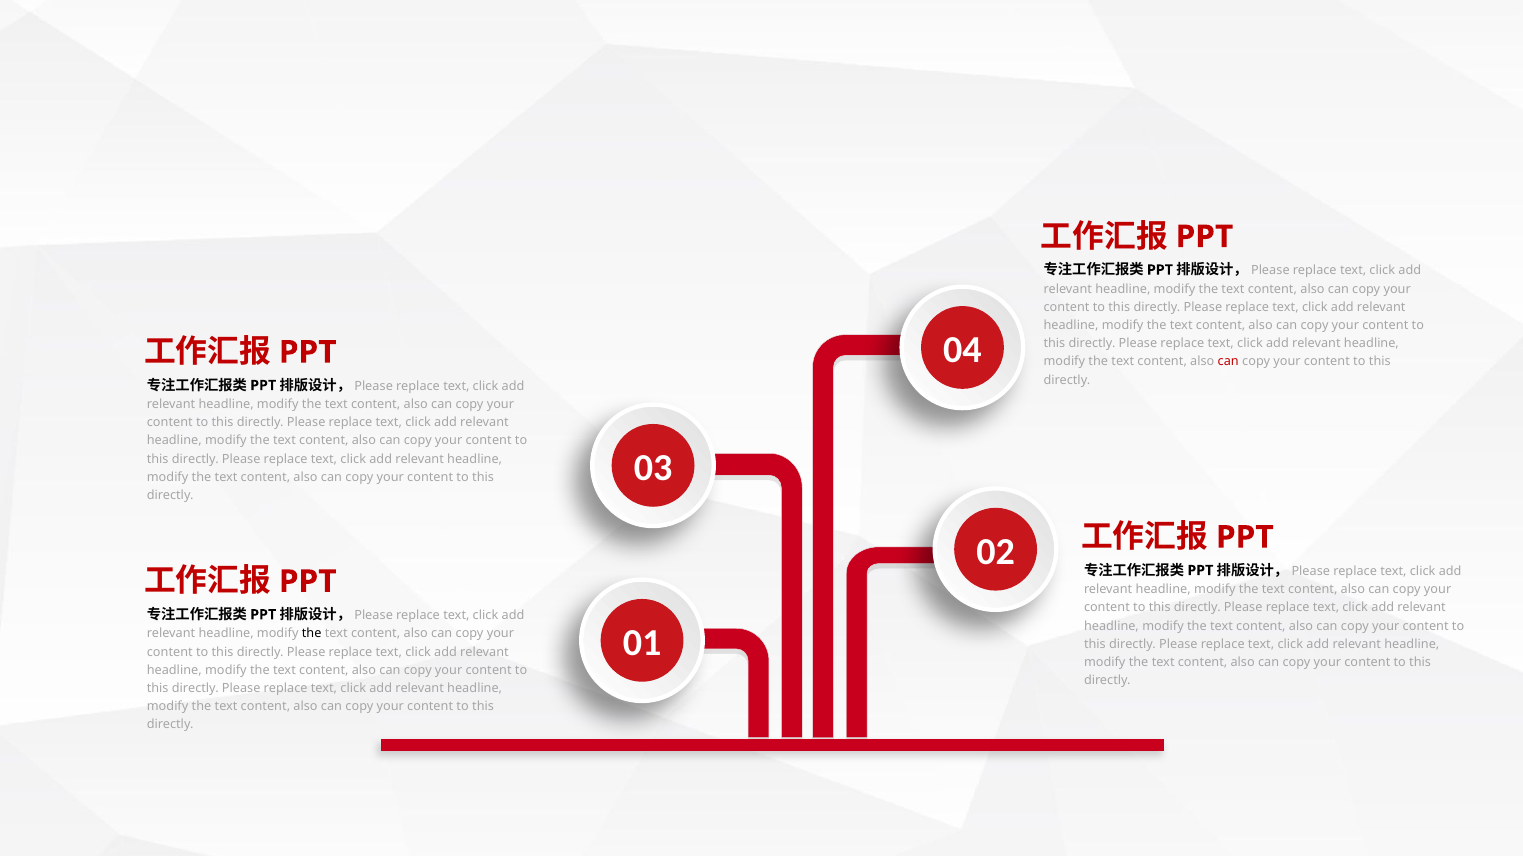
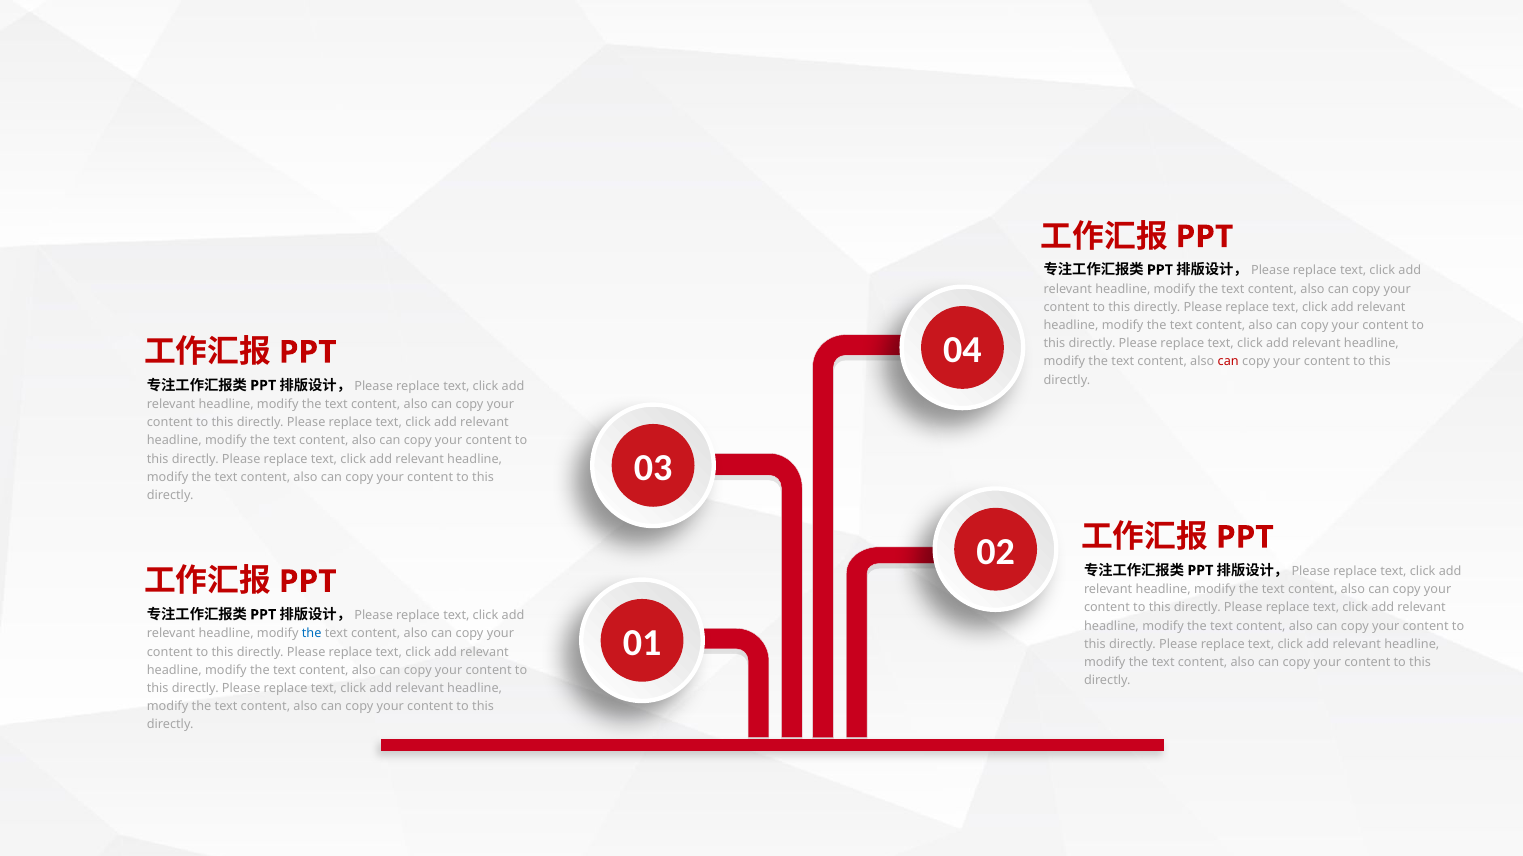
the at (312, 634) colour: black -> blue
